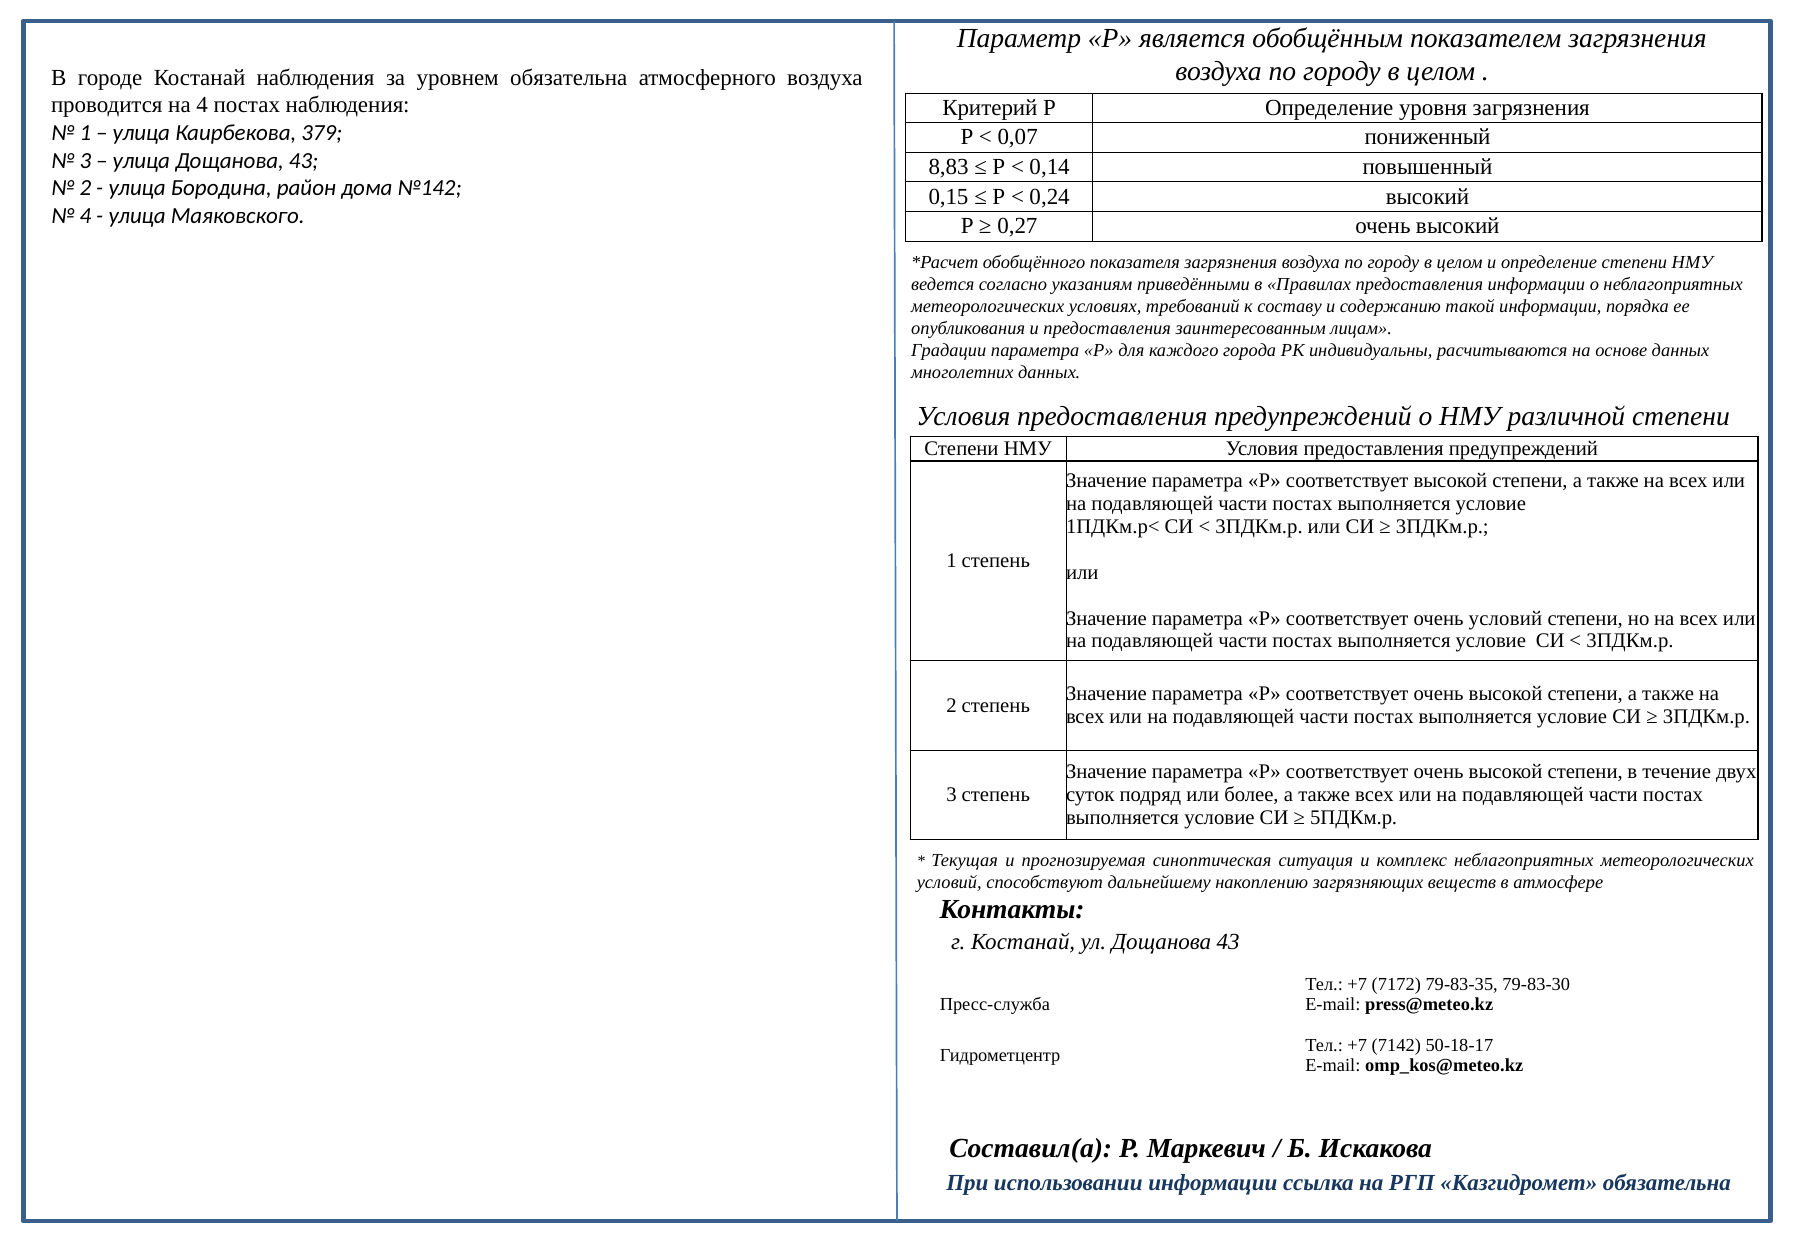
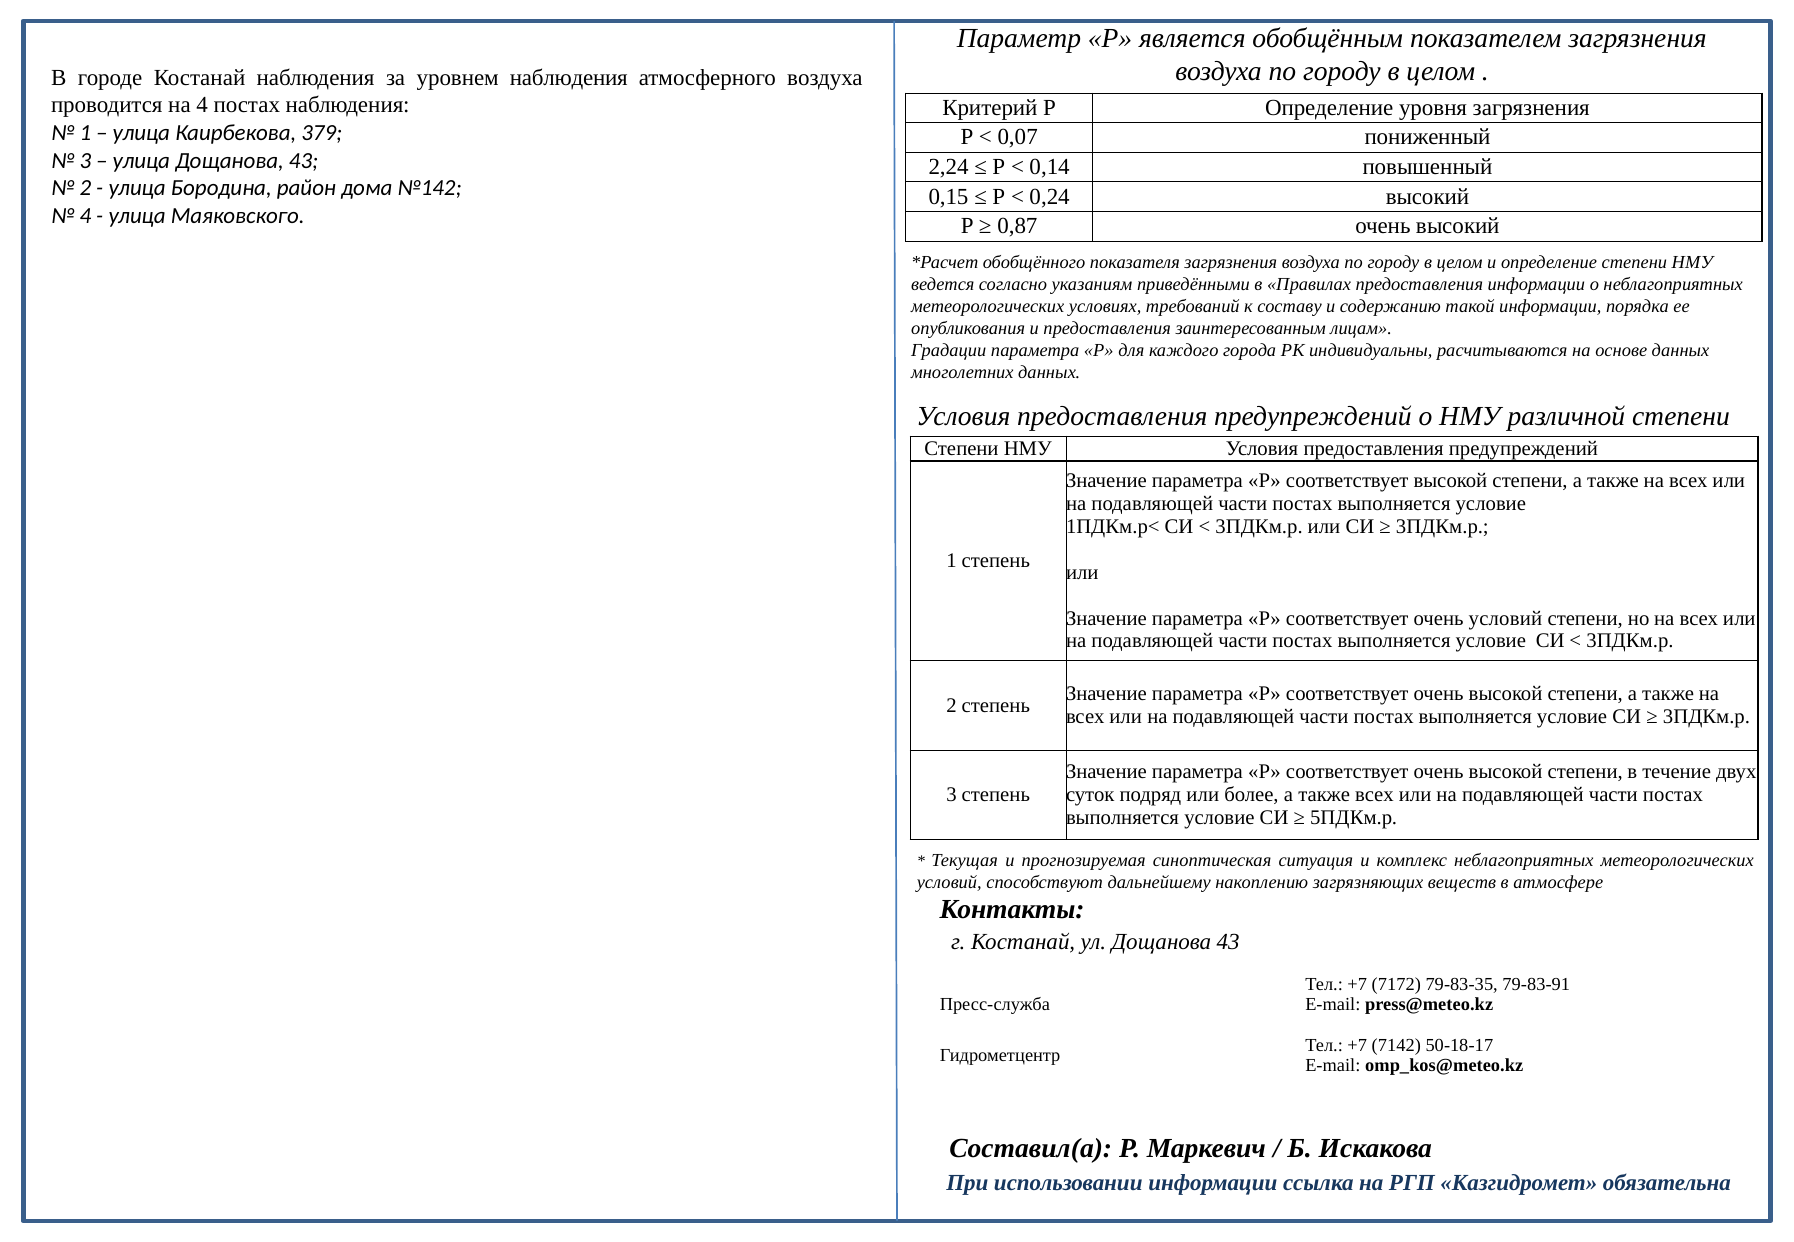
уровнем обязательна: обязательна -> наблюдения
8,83: 8,83 -> 2,24
0,27: 0,27 -> 0,87
79-83-30: 79-83-30 -> 79-83-91
